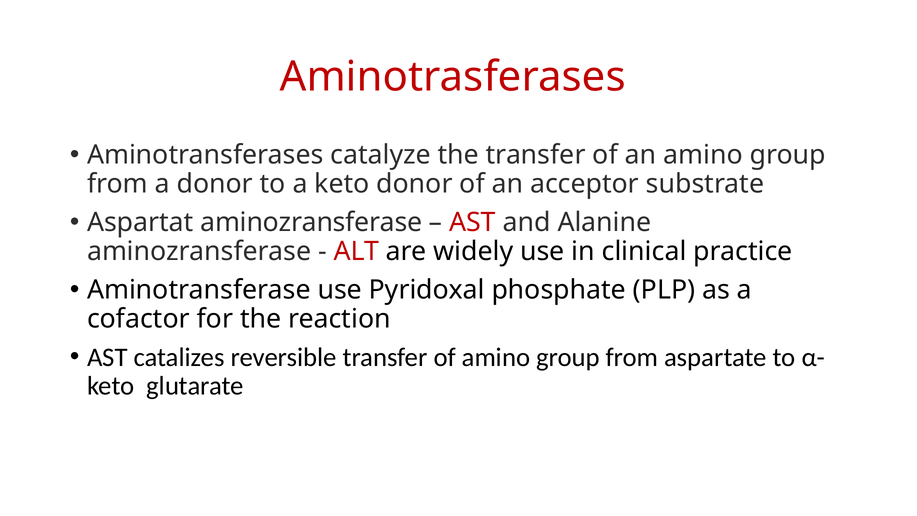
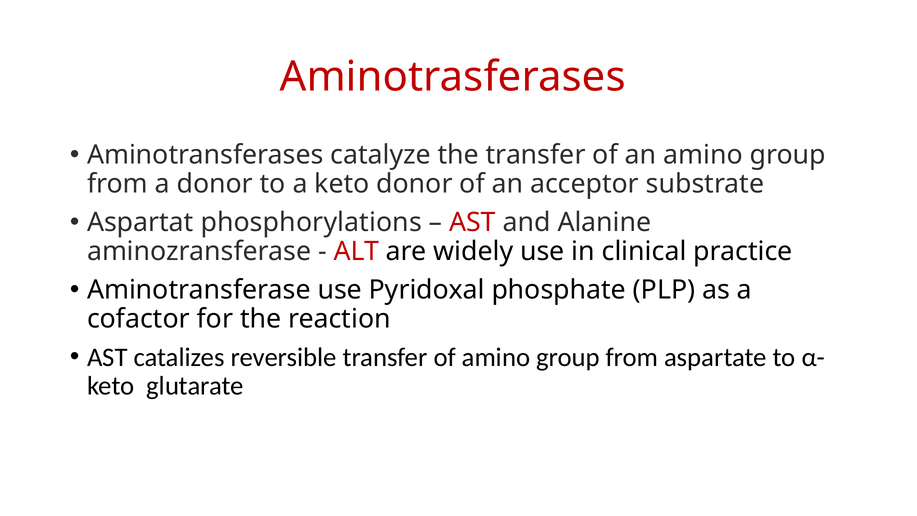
Aspartat aminozransferase: aminozransferase -> phosphorylations
